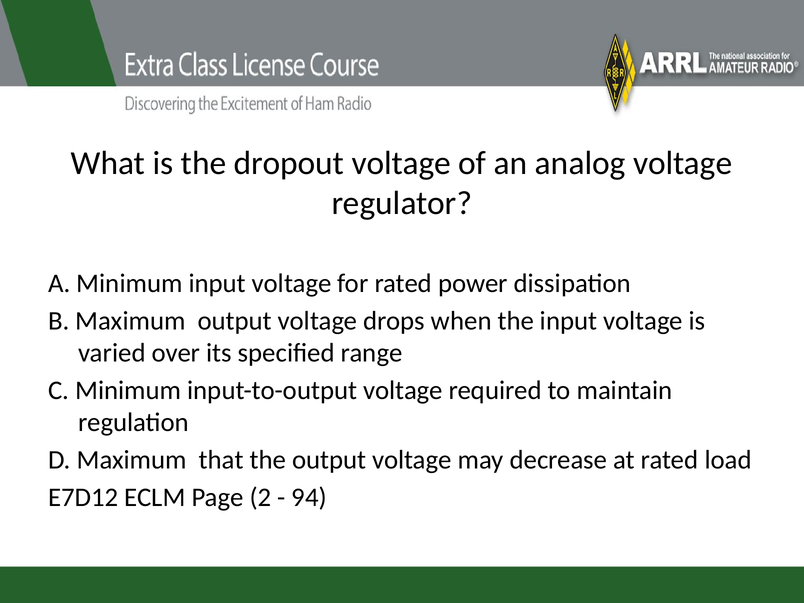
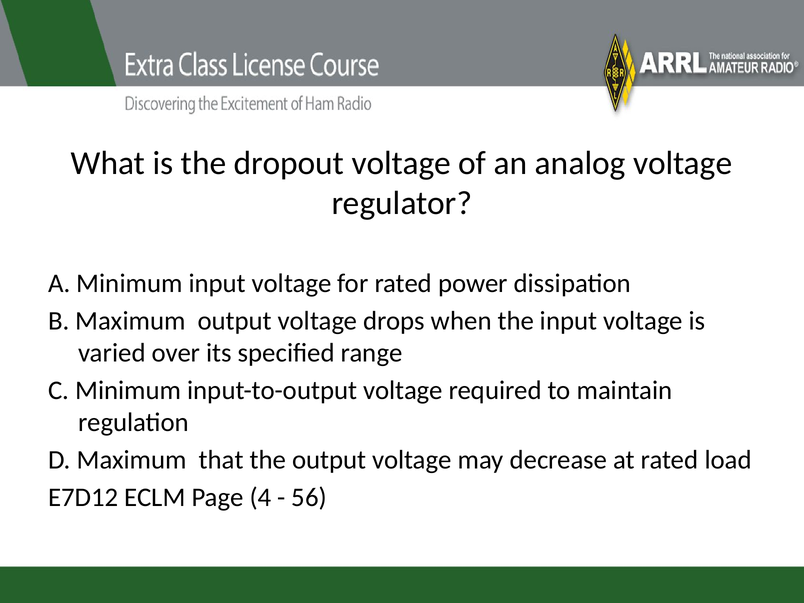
2: 2 -> 4
94: 94 -> 56
